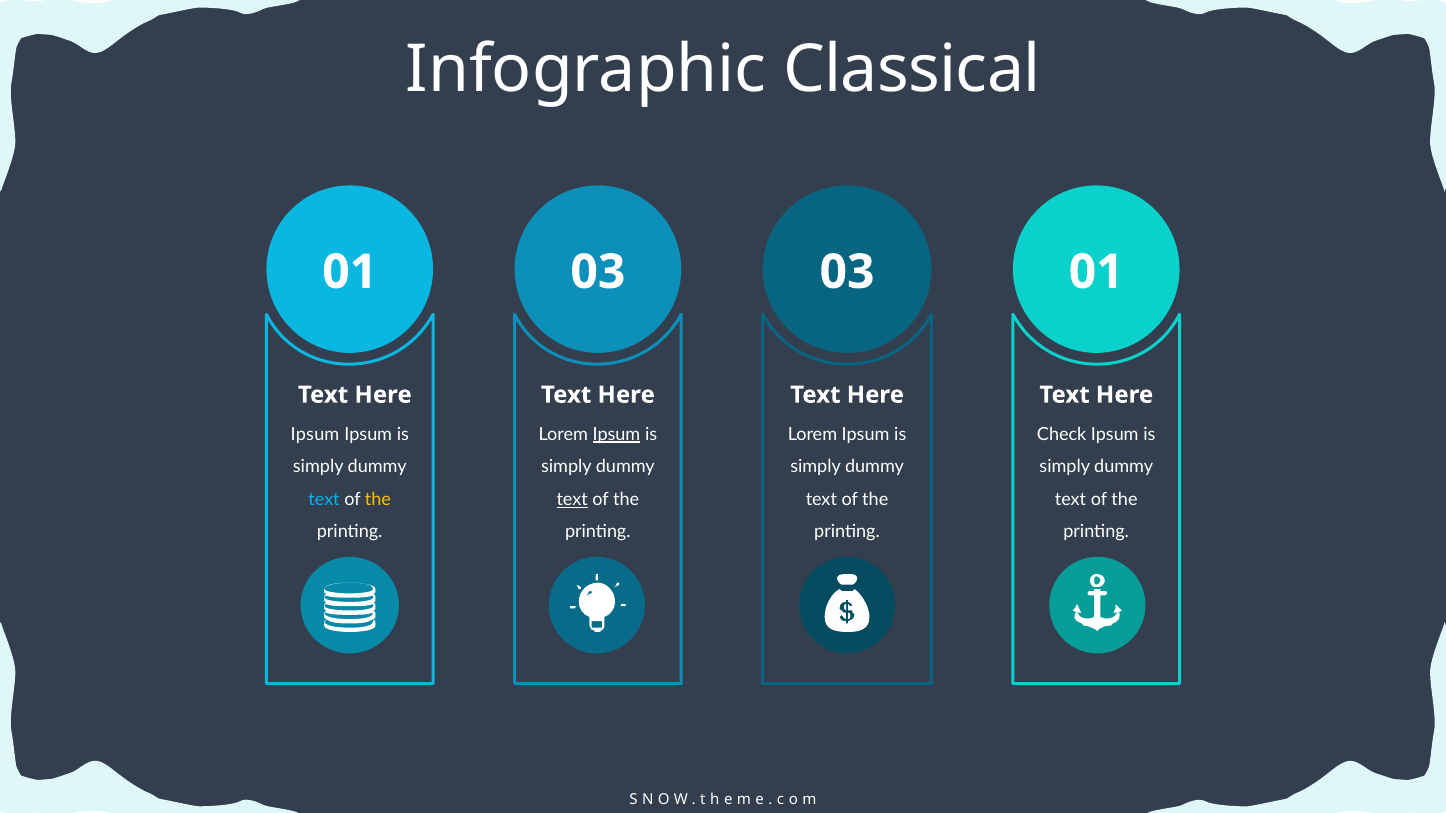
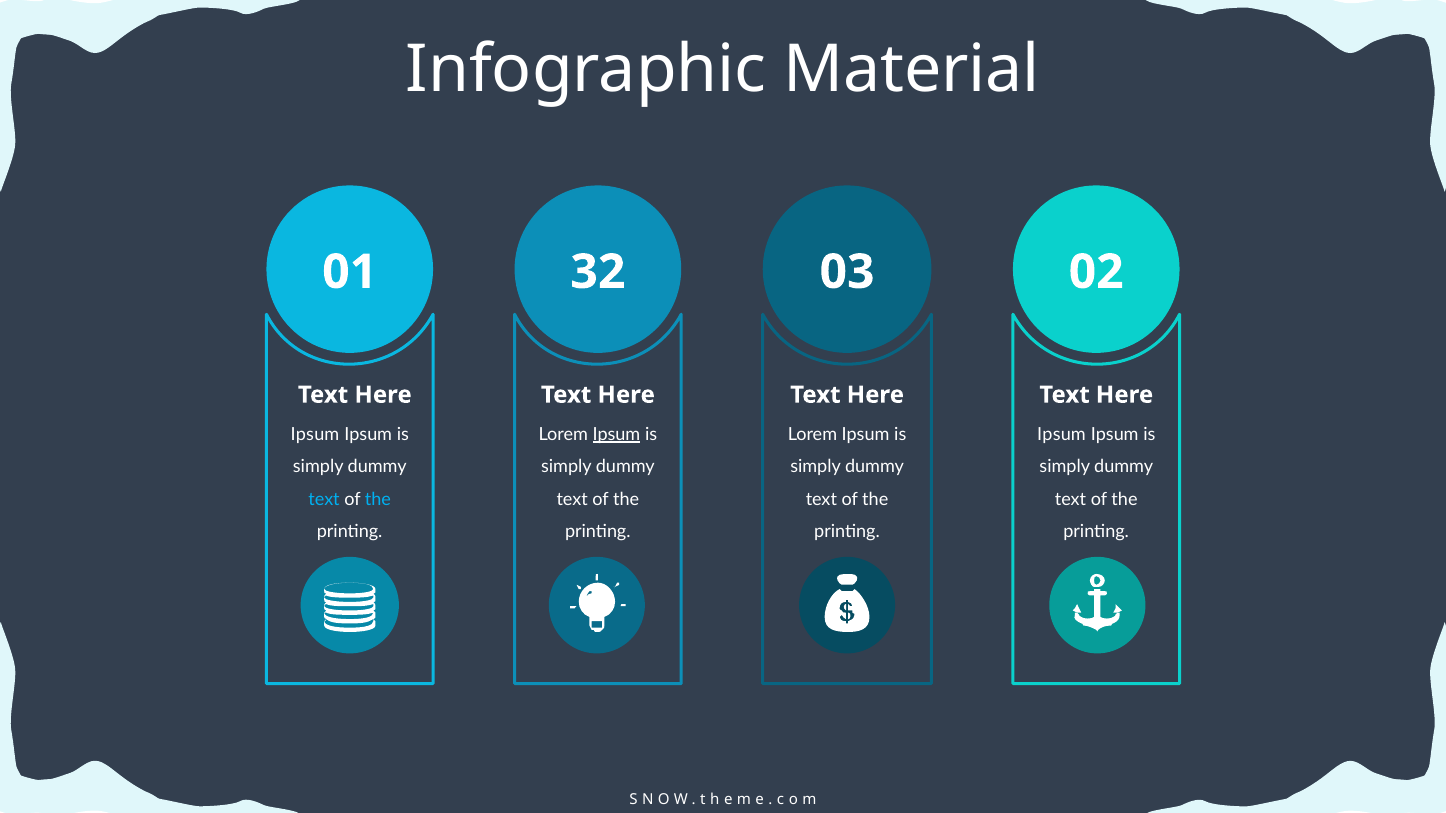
Classical: Classical -> Material
01 03: 03 -> 32
03 01: 01 -> 02
Check at (1062, 434): Check -> Ipsum
the at (378, 500) colour: yellow -> light blue
text at (572, 500) underline: present -> none
